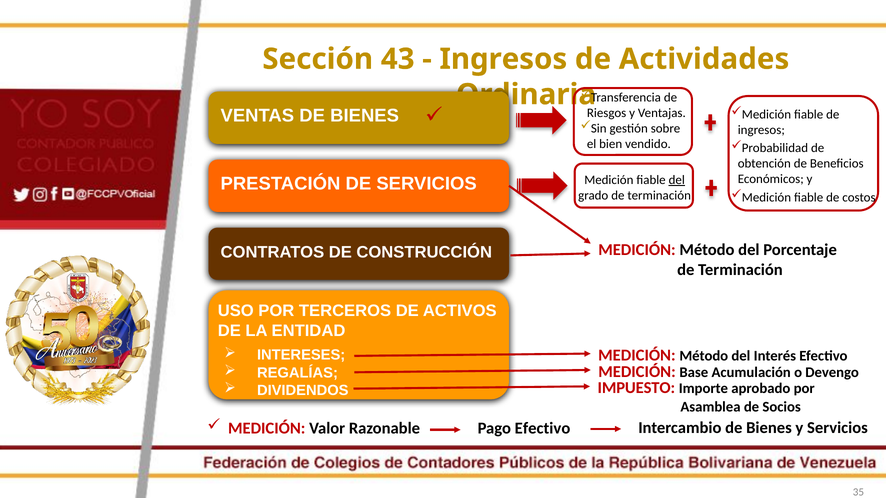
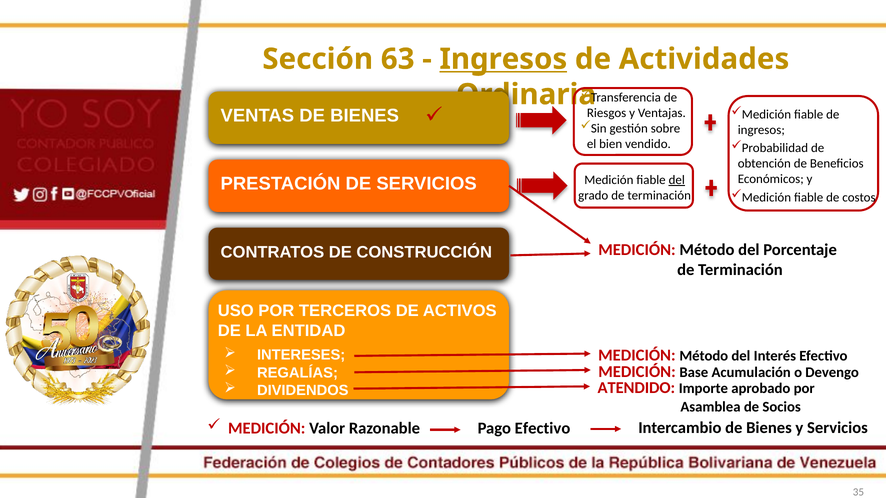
43: 43 -> 63
Ingresos at (503, 59) underline: none -> present
IMPUESTO: IMPUESTO -> ATENDIDO
